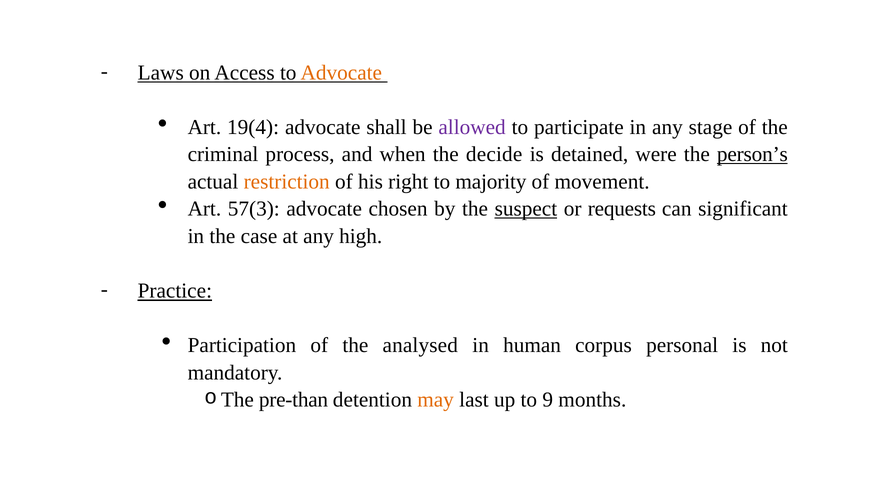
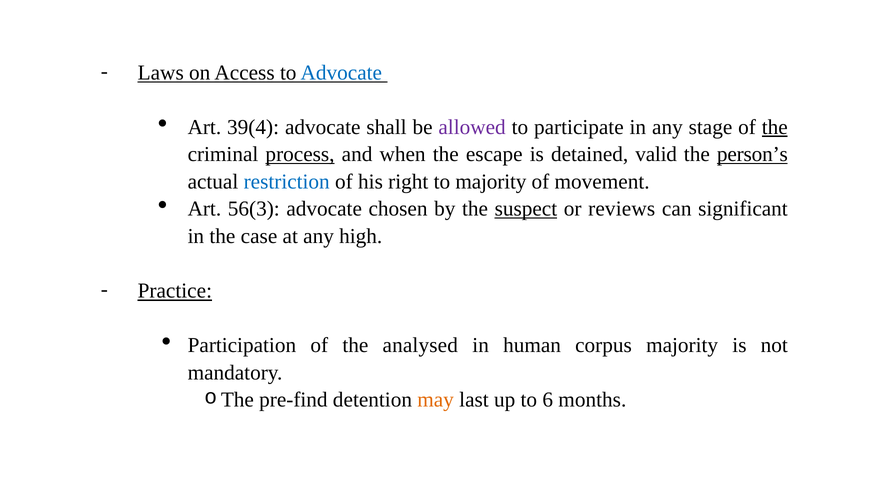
Advocate at (341, 73) colour: orange -> blue
19(4: 19(4 -> 39(4
the at (775, 127) underline: none -> present
process underline: none -> present
decide: decide -> escape
were: were -> valid
restriction colour: orange -> blue
57(3: 57(3 -> 56(3
requests: requests -> reviews
corpus personal: personal -> majority
pre-than: pre-than -> pre-find
9: 9 -> 6
